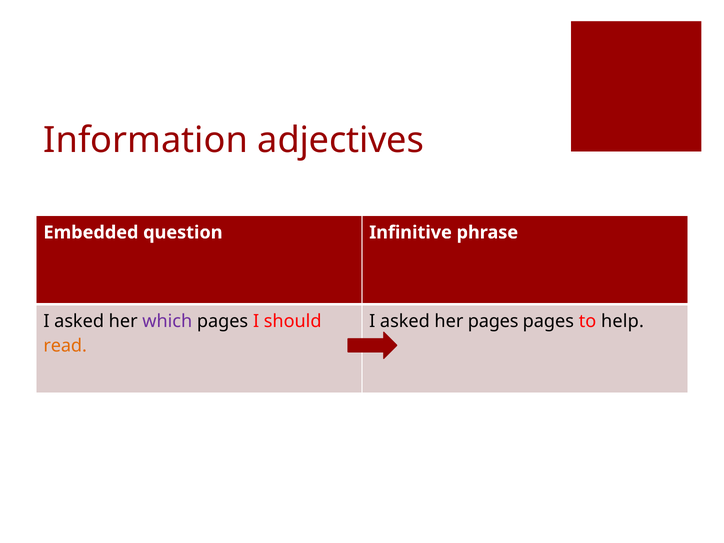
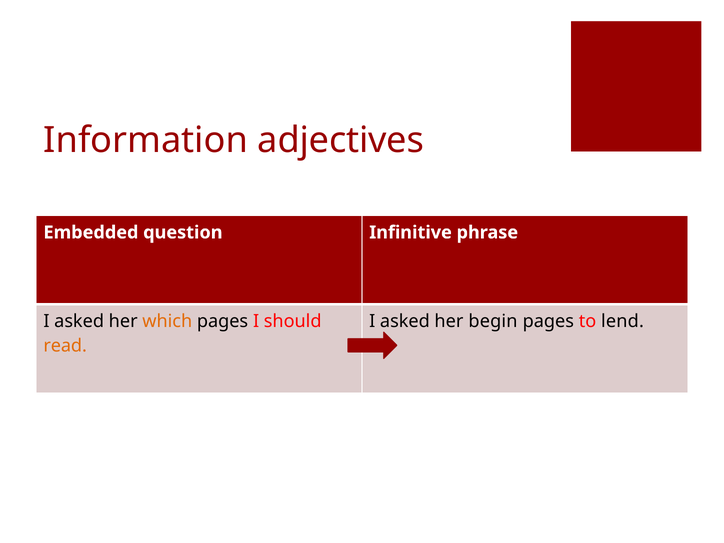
which colour: purple -> orange
her pages: pages -> begin
help: help -> lend
